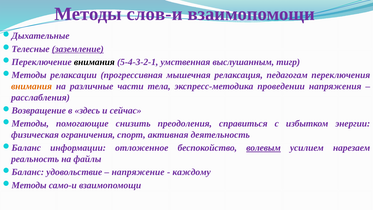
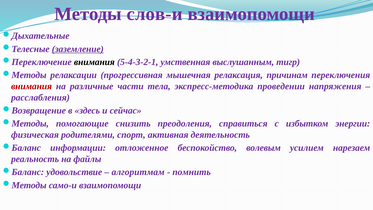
педагогам: педагогам -> причинам
внимания at (32, 86) colour: orange -> red
ограничения: ограничения -> родителями
волевым underline: present -> none
напряжение: напряжение -> алгоритмам
каждому: каждому -> помнить
